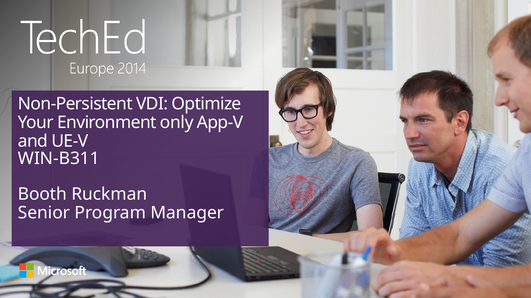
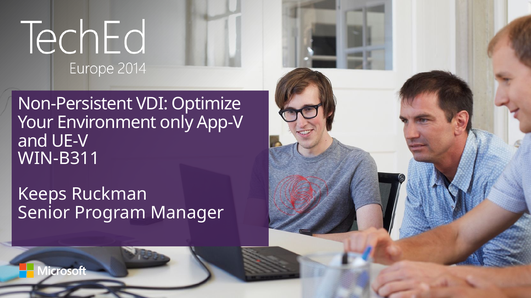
Booth: Booth -> Keeps
